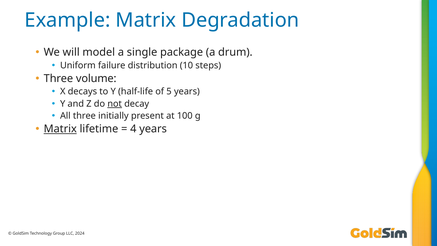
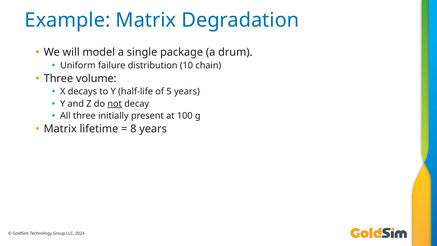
steps: steps -> chain
Matrix at (60, 129) underline: present -> none
4: 4 -> 8
